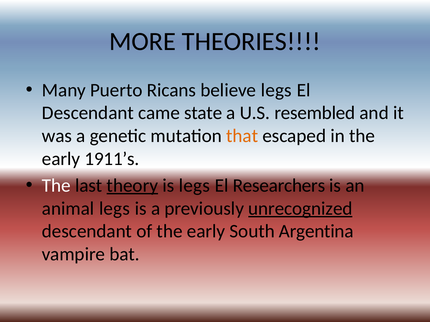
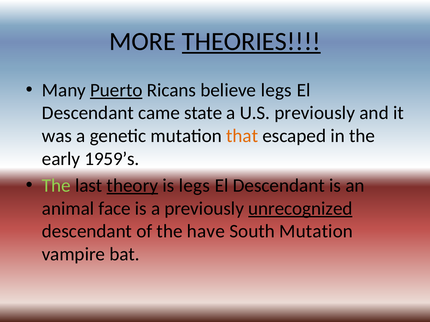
THEORIES underline: none -> present
Puerto underline: none -> present
U.S resembled: resembled -> previously
1911’s: 1911’s -> 1959’s
The at (56, 186) colour: white -> light green
Researchers at (279, 186): Researchers -> Descendant
animal legs: legs -> face
of the early: early -> have
South Argentina: Argentina -> Mutation
